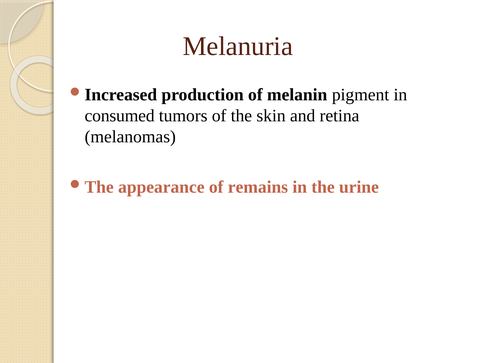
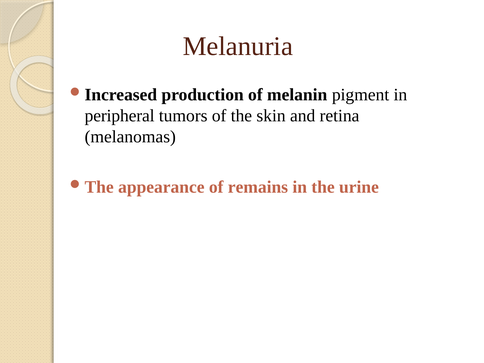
consumed: consumed -> peripheral
